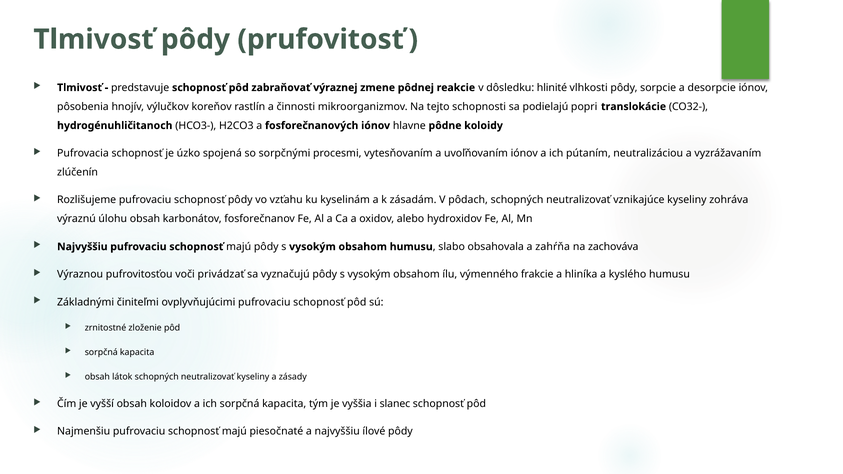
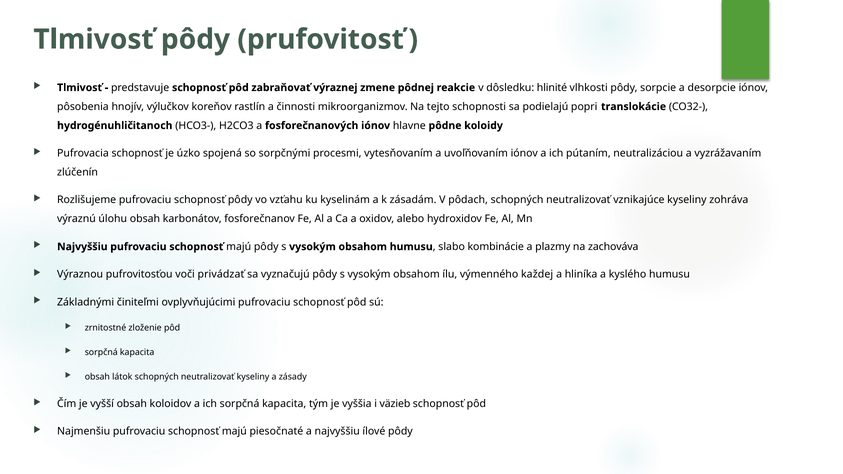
obsahovala: obsahovala -> kombinácie
zahŕňa: zahŕňa -> plazmy
frakcie: frakcie -> každej
slanec: slanec -> väzieb
